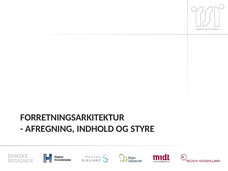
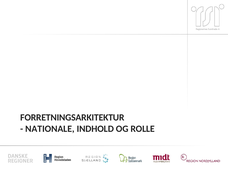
AFREGNING: AFREGNING -> NATIONALE
STYRE: STYRE -> ROLLE
